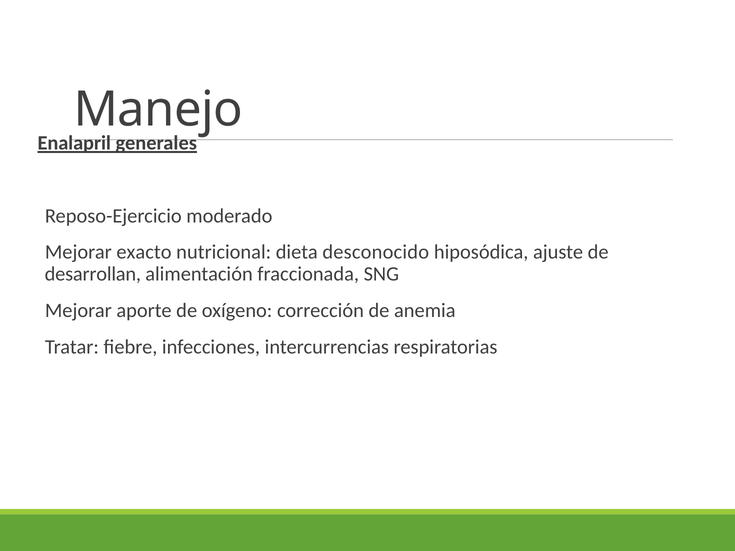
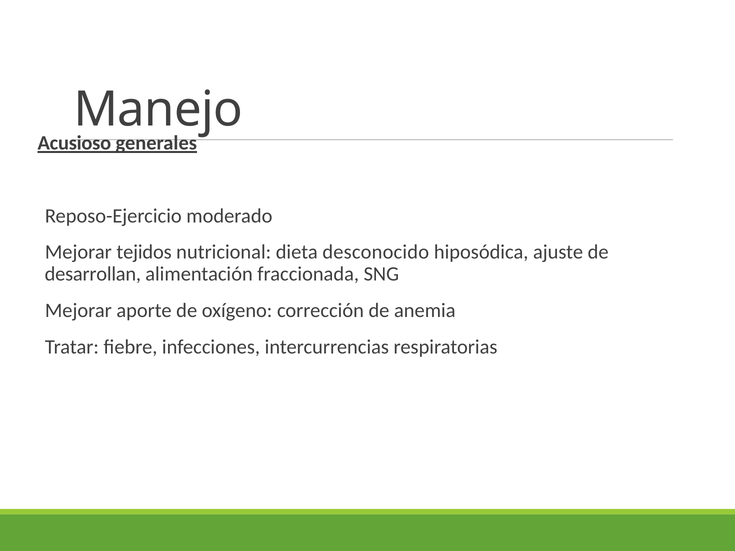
Enalapril: Enalapril -> Acusioso
exacto: exacto -> tejidos
